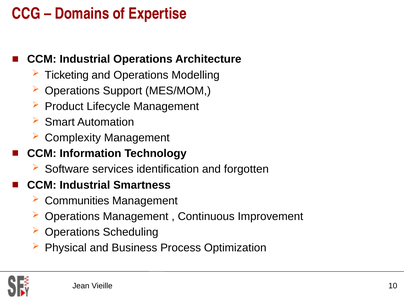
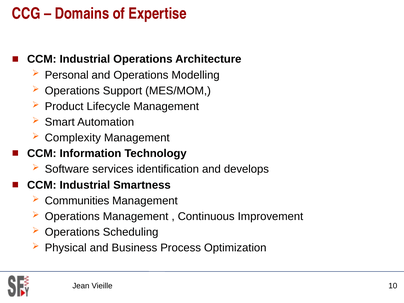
Ticketing: Ticketing -> Personal
forgotten: forgotten -> develops
